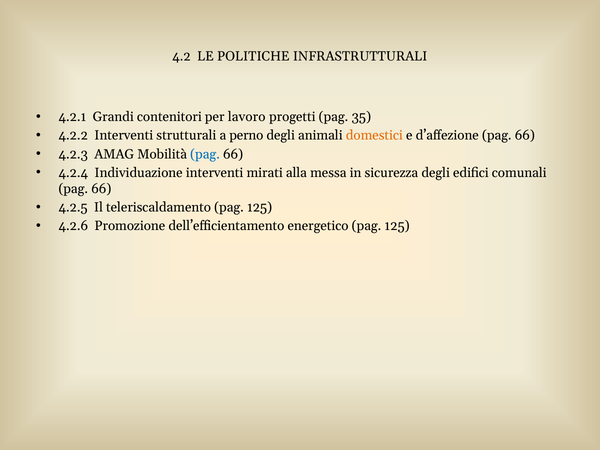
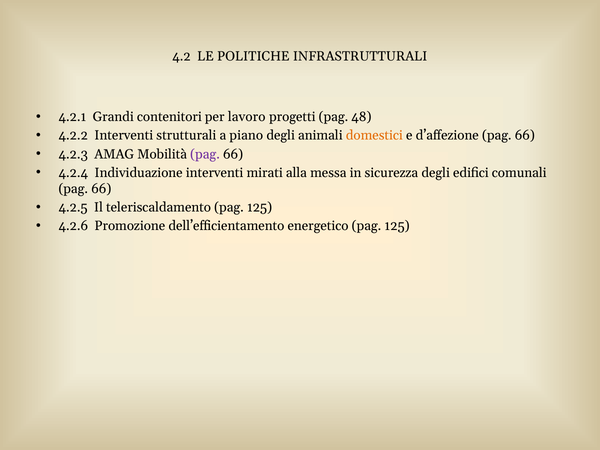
35: 35 -> 48
perno: perno -> piano
pag at (205, 154) colour: blue -> purple
